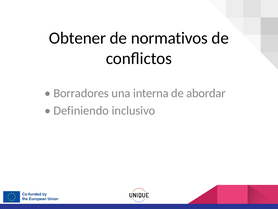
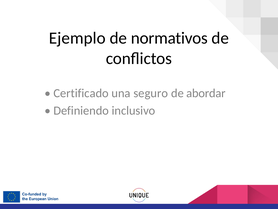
Obtener: Obtener -> Ejemplo
Borradores: Borradores -> Certificado
interna: interna -> seguro
